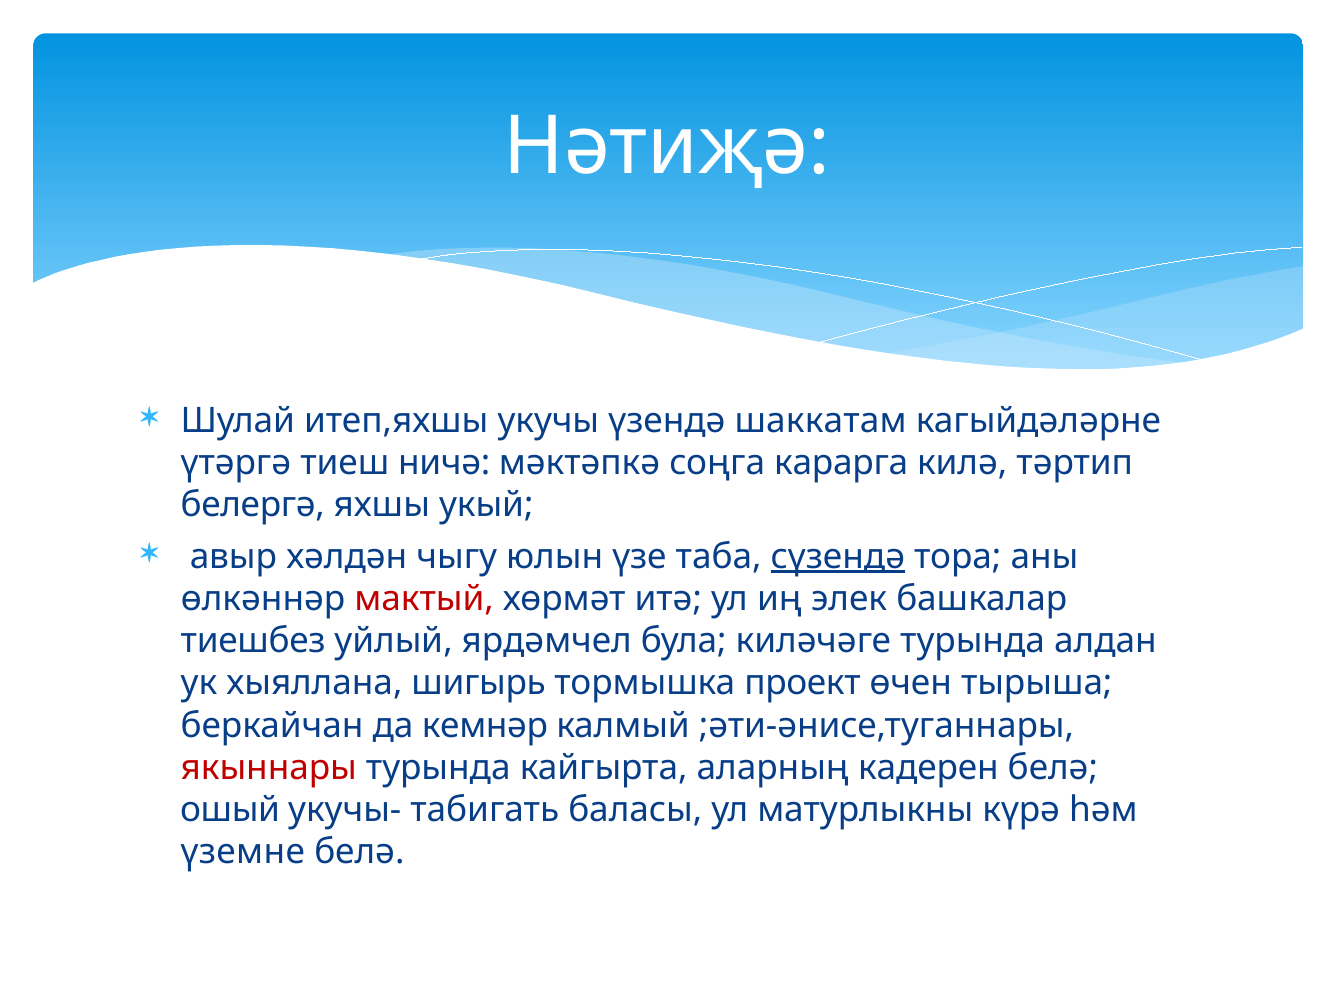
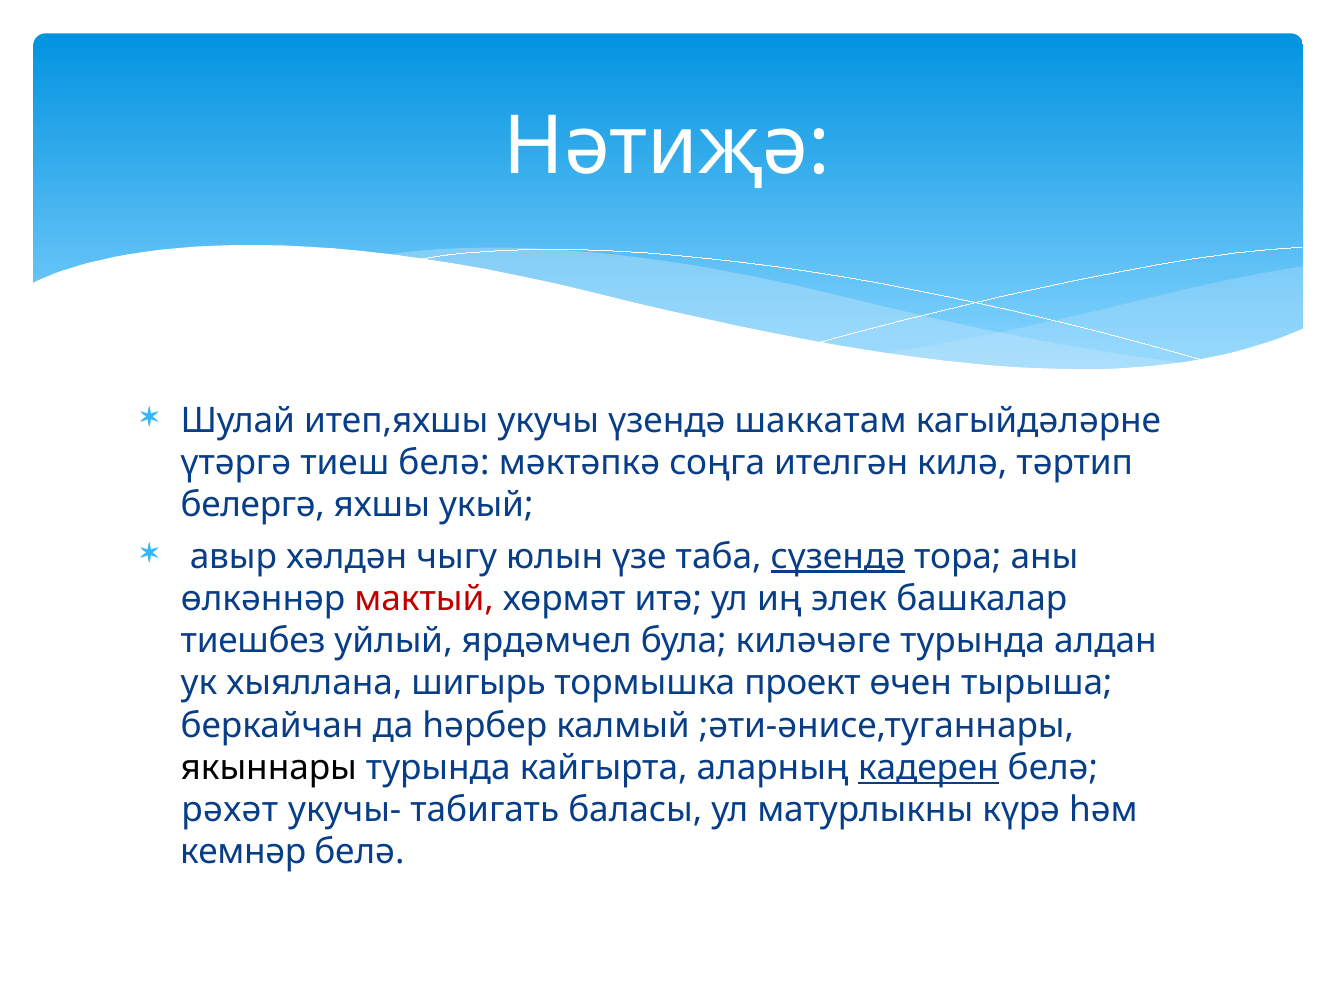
тиеш ничә: ничә -> белә
карарга: карарга -> ителгән
кемнәр: кемнәр -> һәрбер
якыннары colour: red -> black
кадерен underline: none -> present
ошый: ошый -> рәхәт
үземне: үземне -> кемнәр
